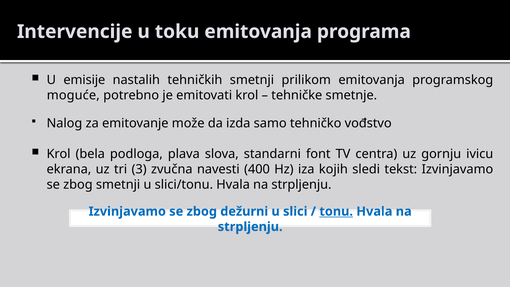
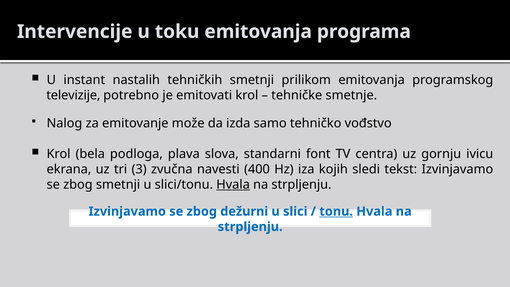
emisije: emisije -> instant
moguće: moguće -> televizije
Hvala at (233, 185) underline: none -> present
